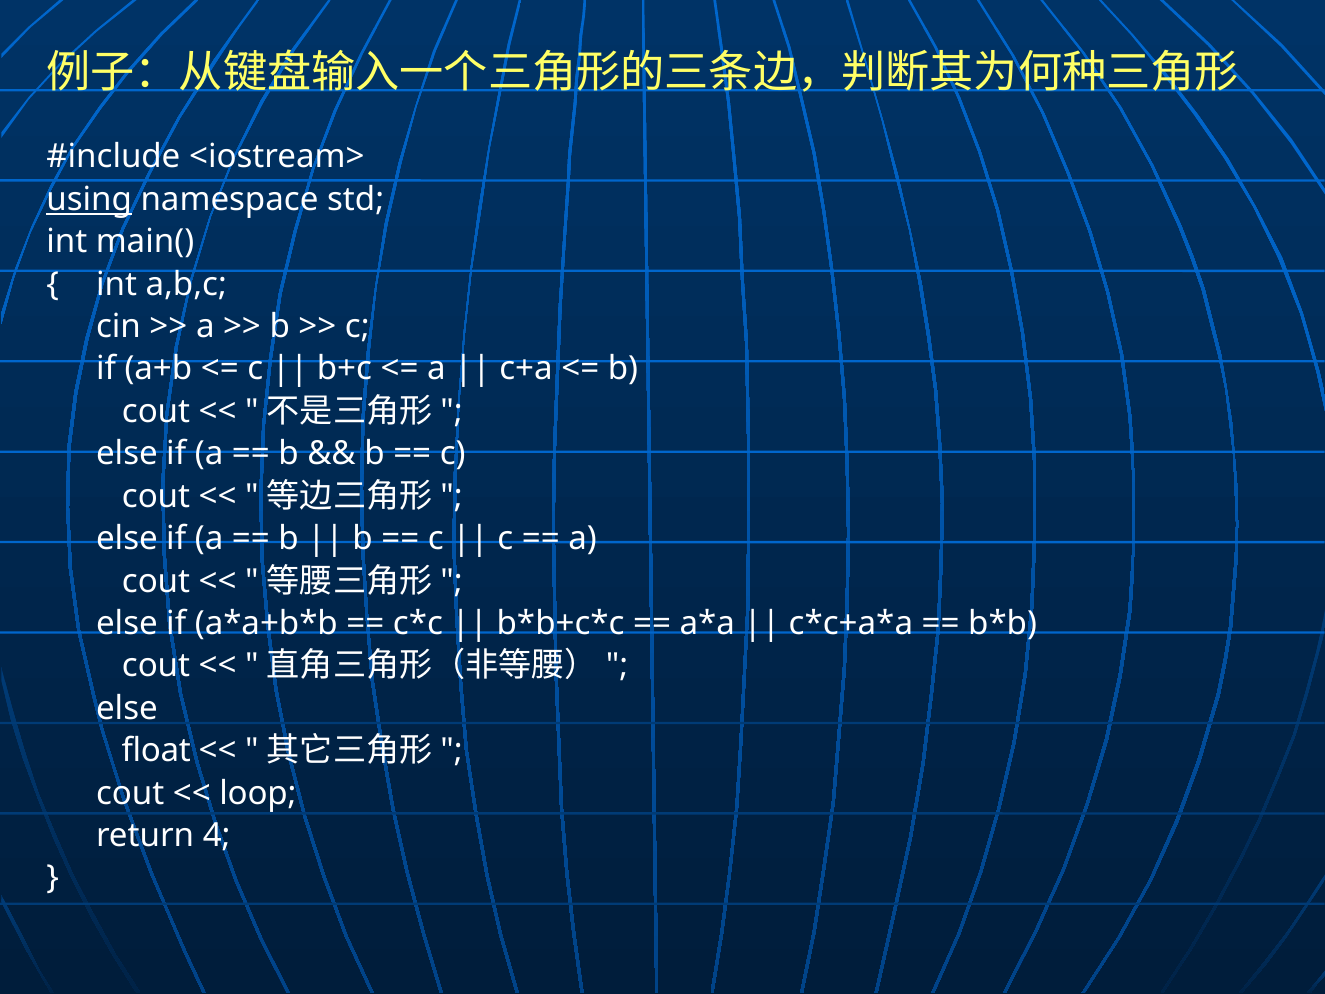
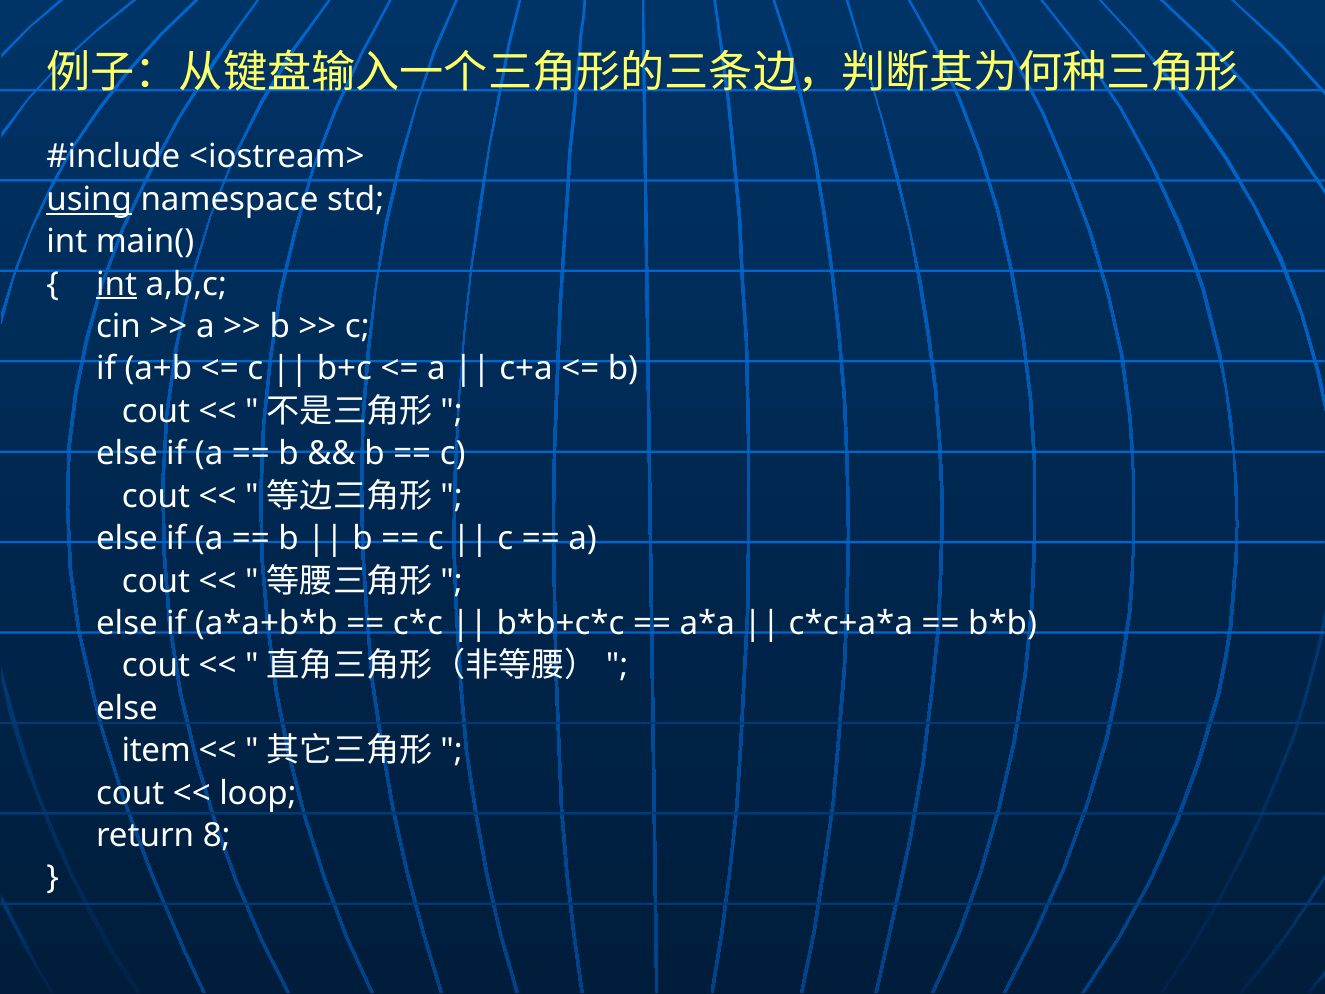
int at (117, 284) underline: none -> present
float: float -> item
4: 4 -> 8
